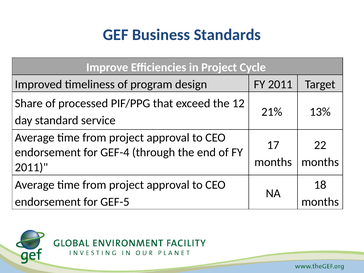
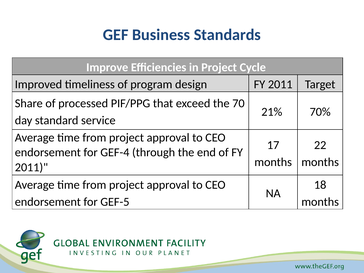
12: 12 -> 70
13%: 13% -> 70%
